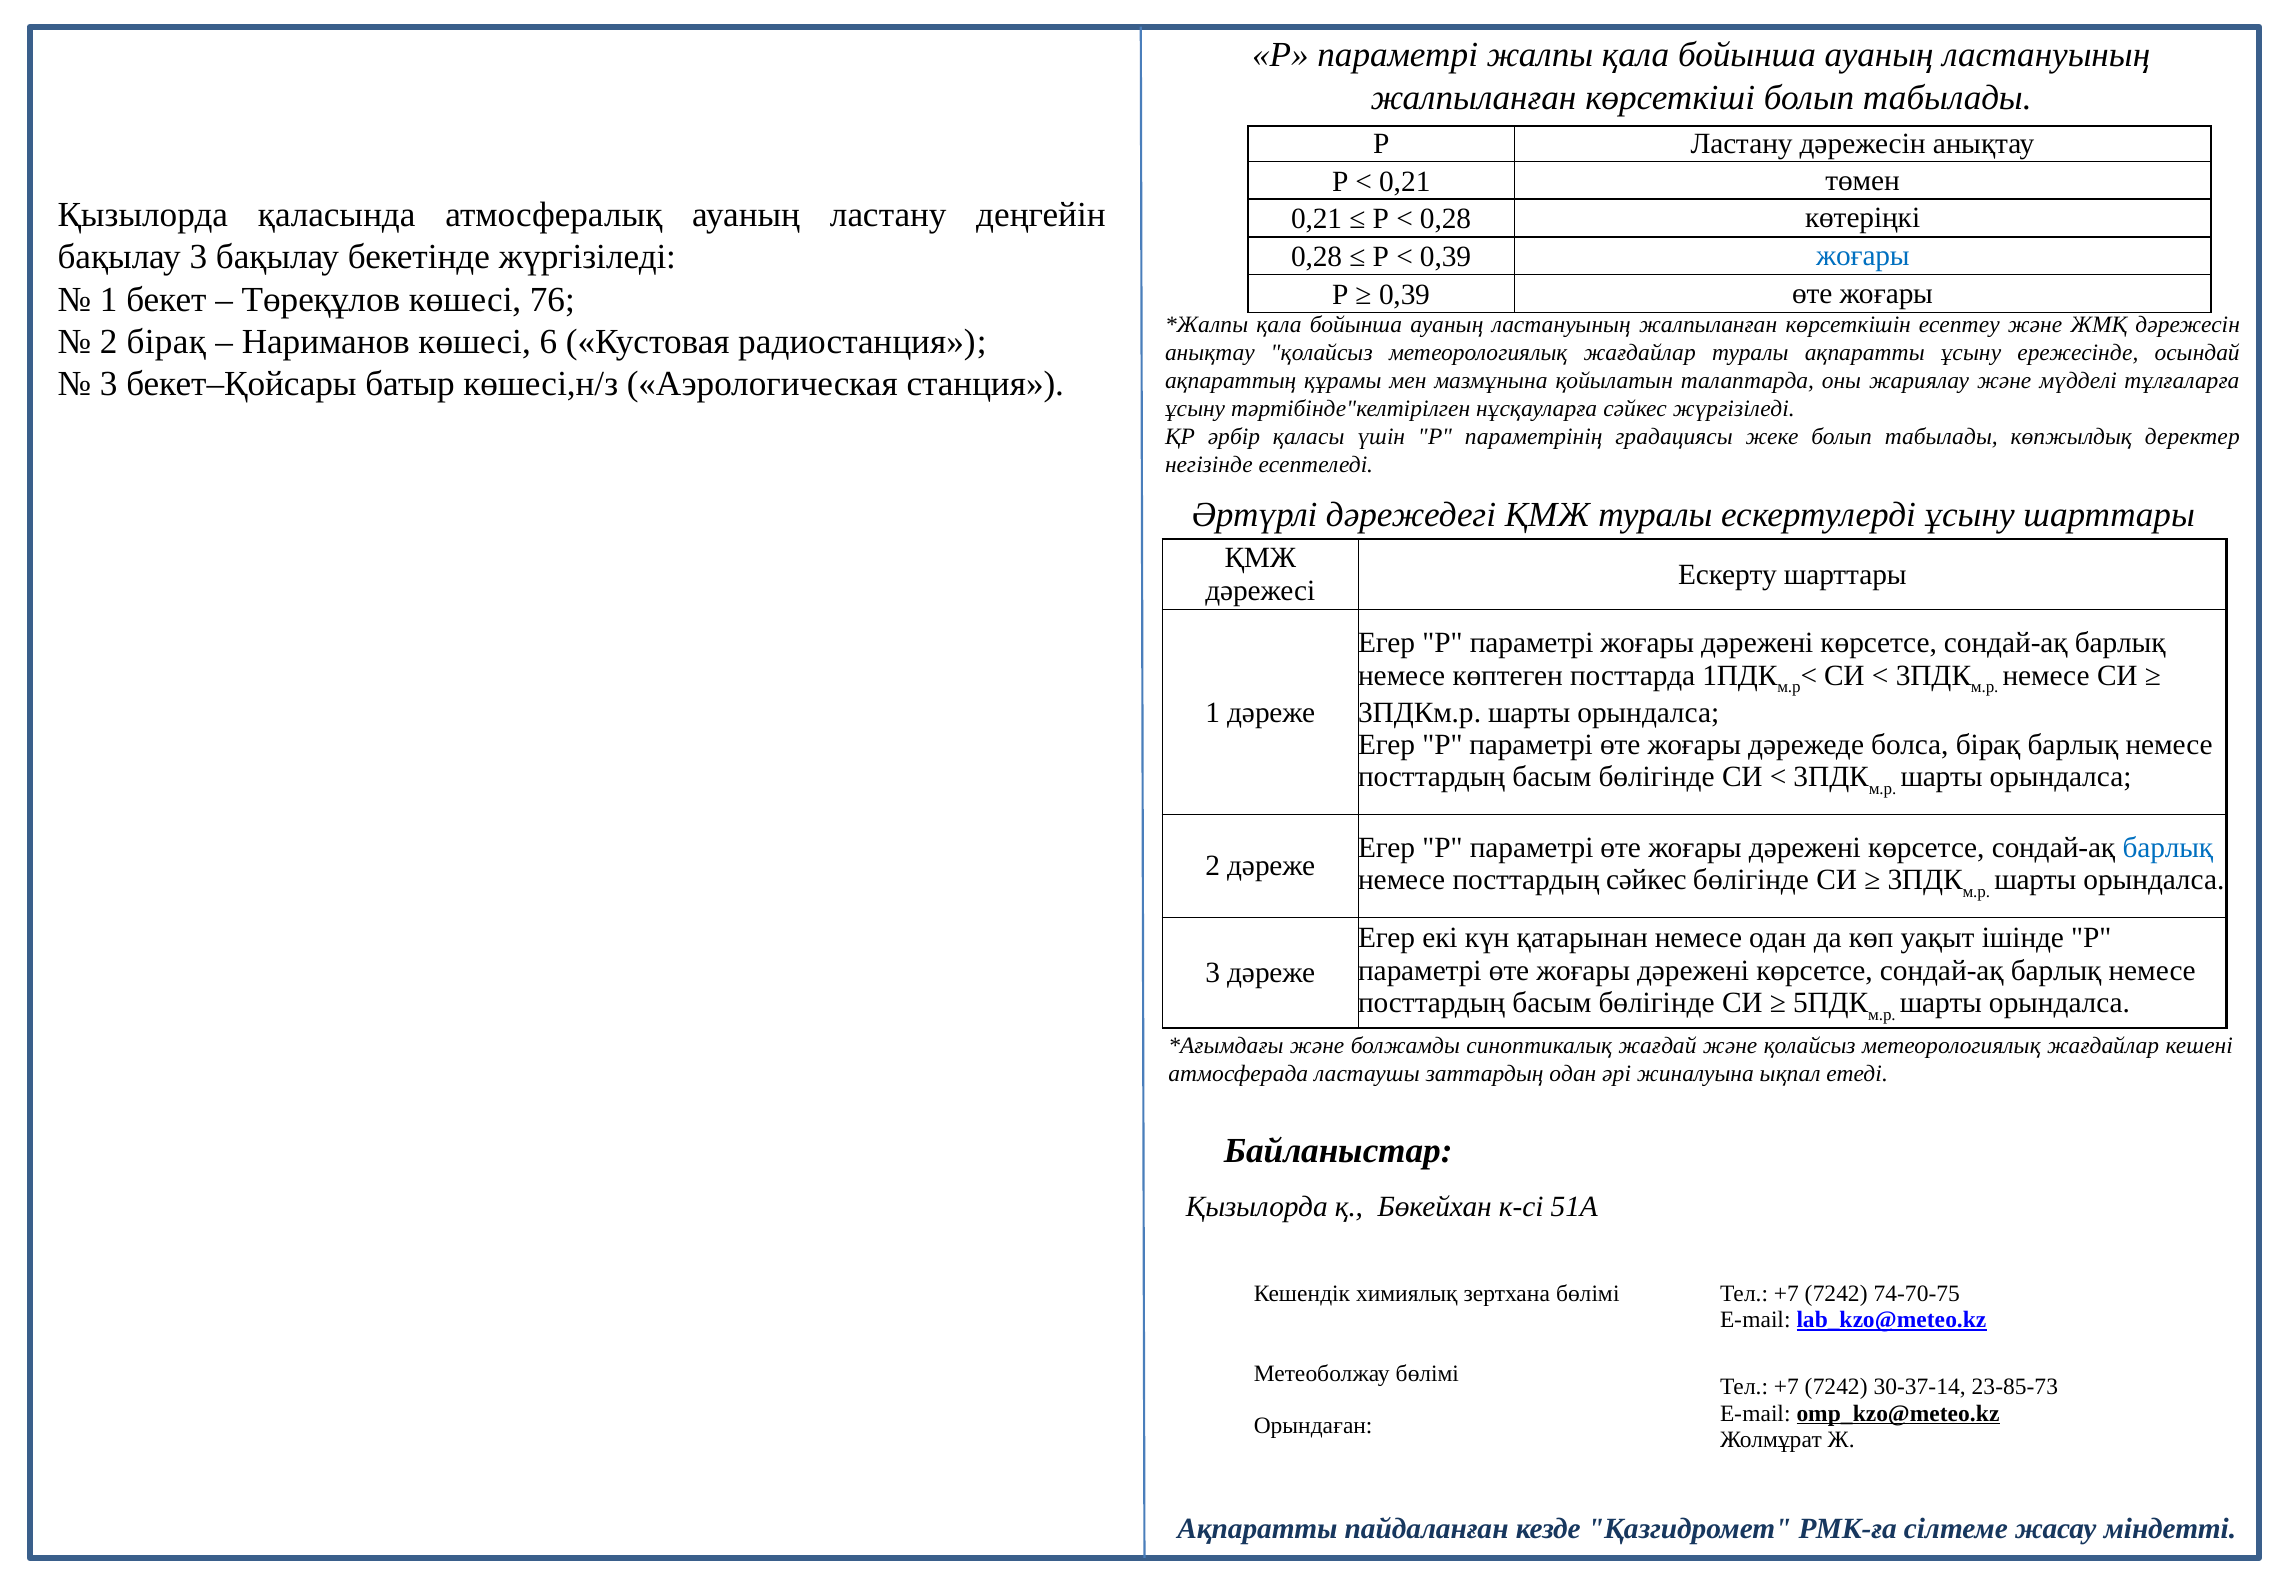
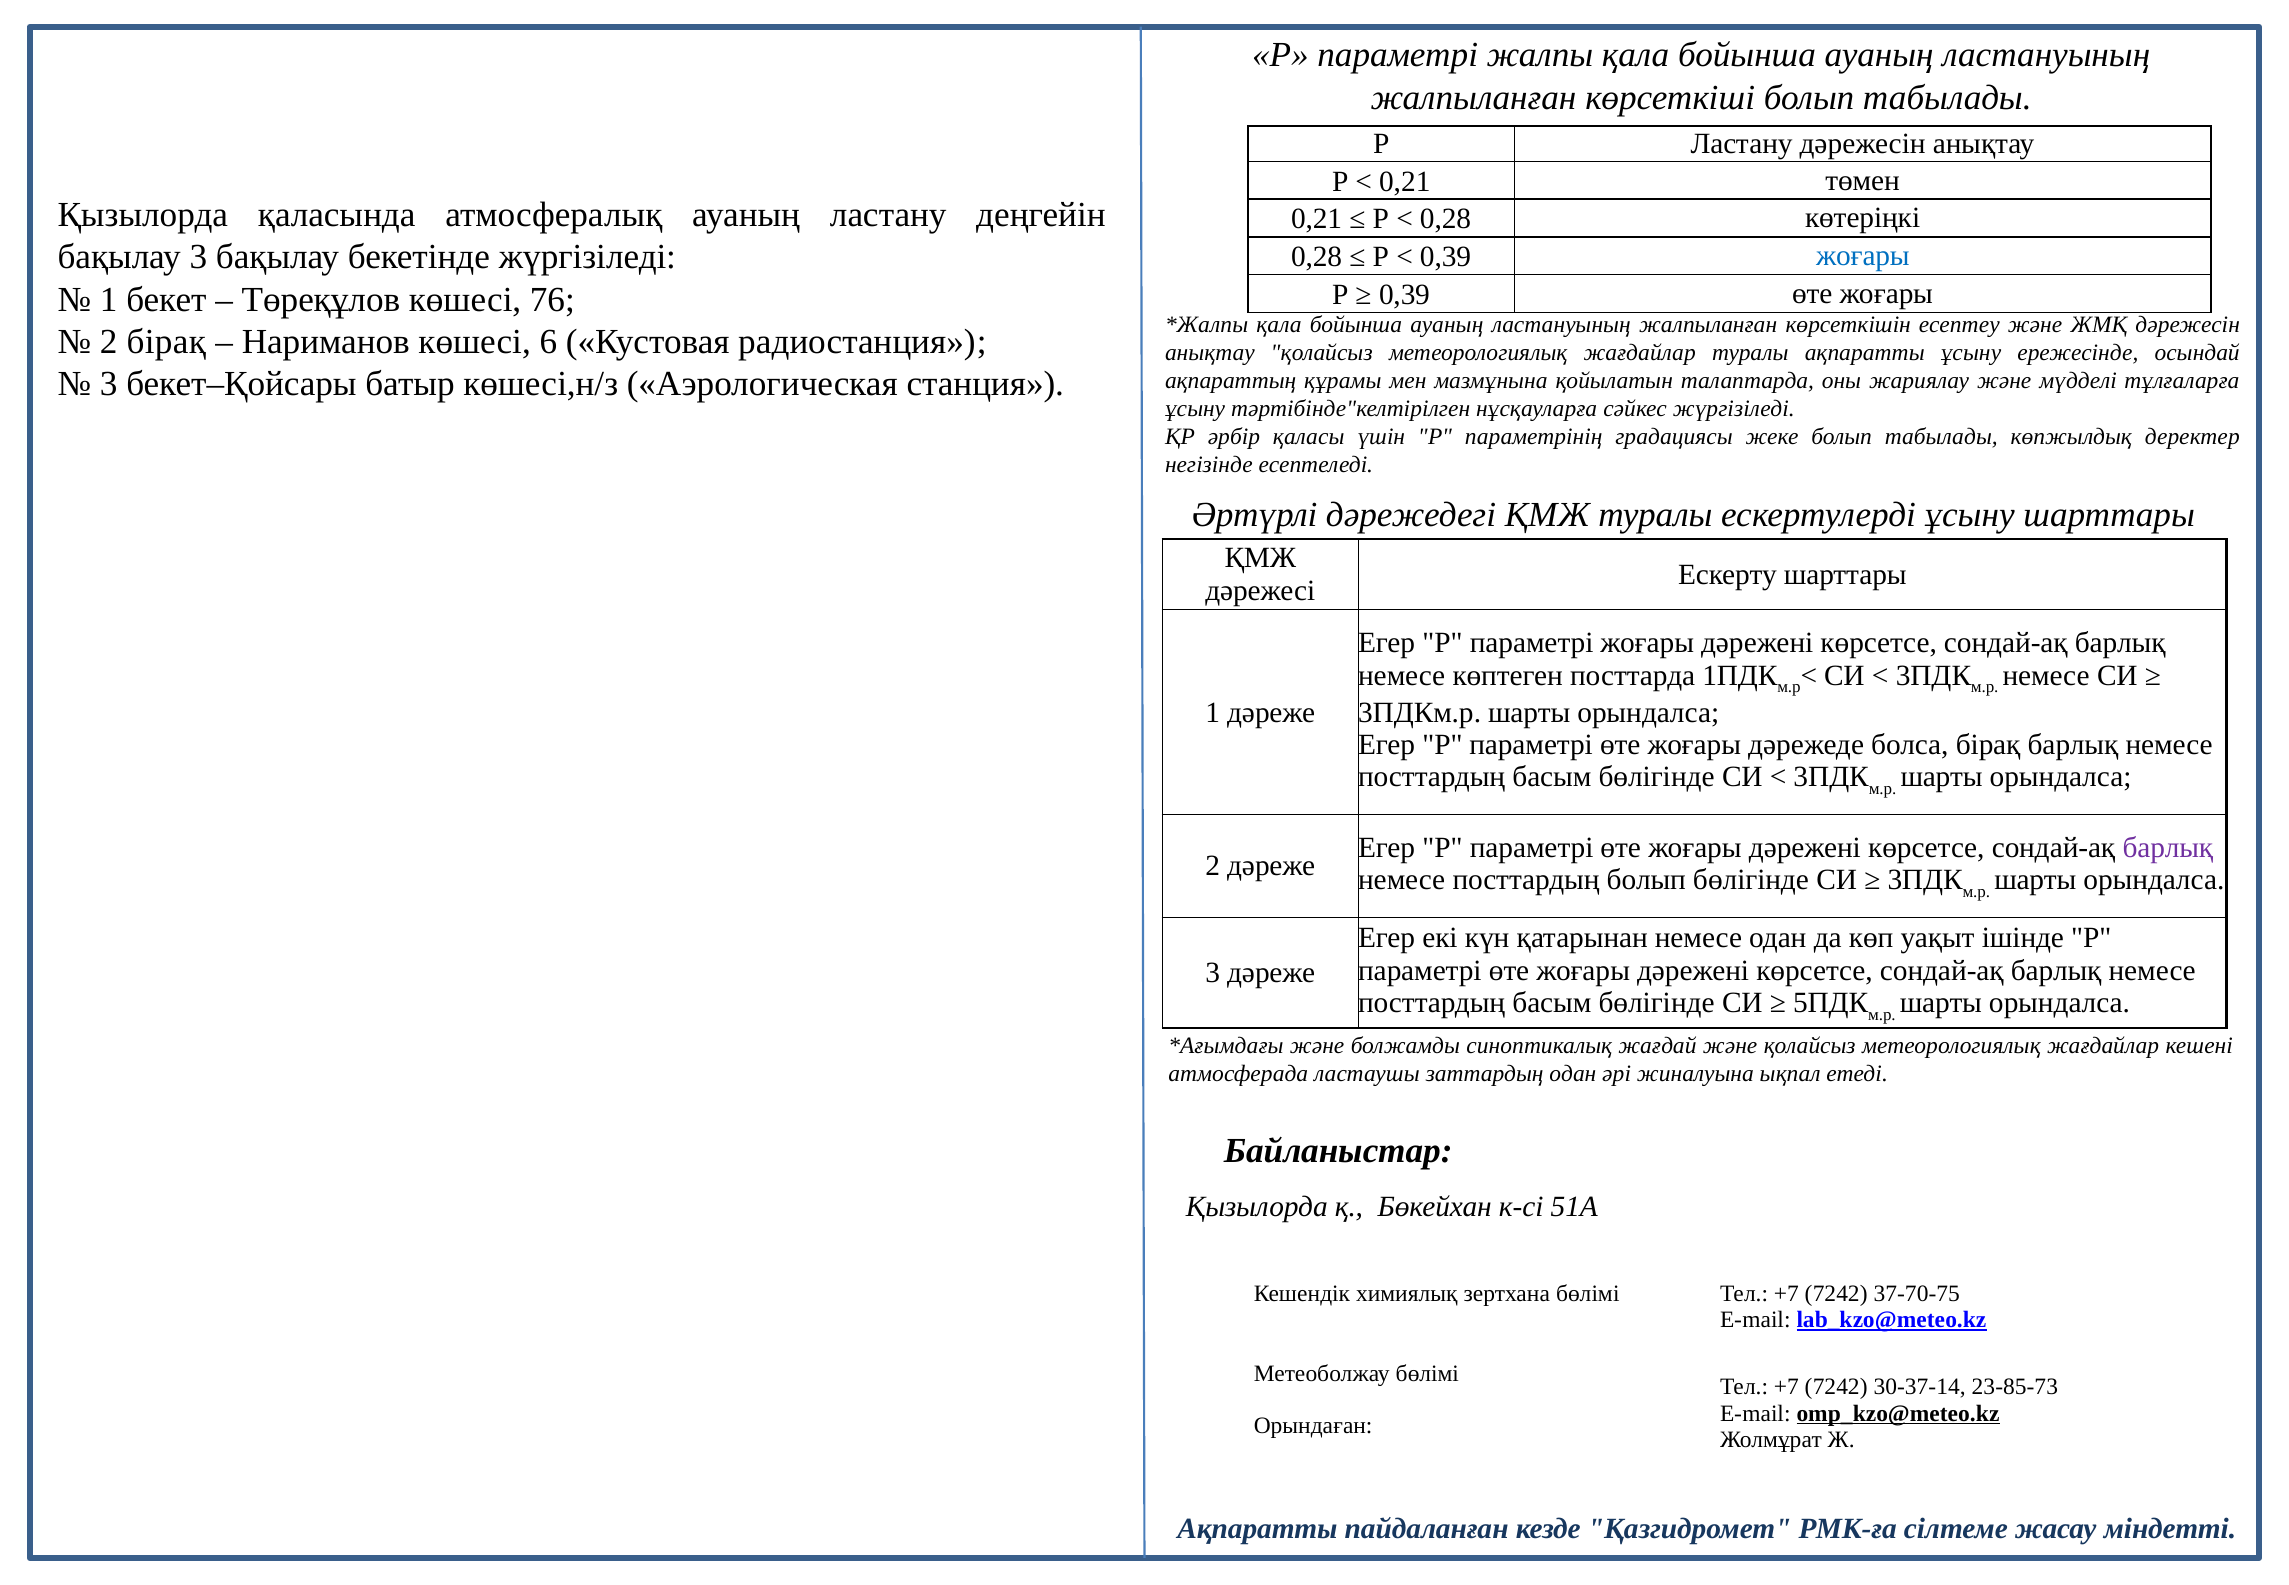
барлық at (2168, 848) colour: blue -> purple
посттардың сәйкес: сәйкес -> болып
74-70-75: 74-70-75 -> 37-70-75
